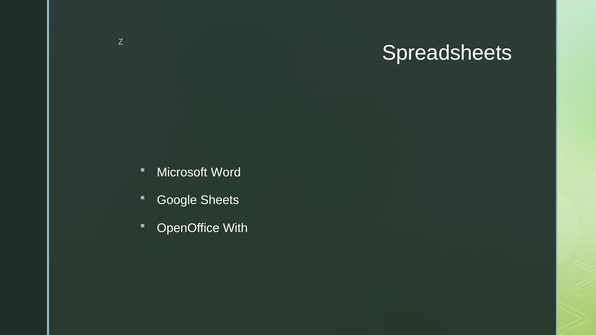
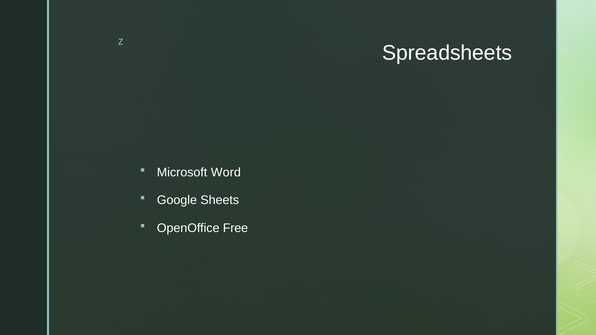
With: With -> Free
